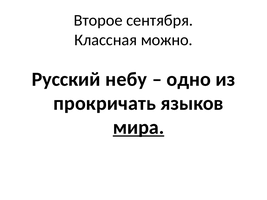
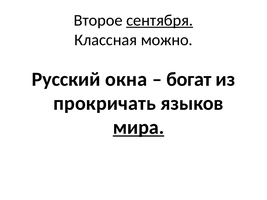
сентября underline: none -> present
небу: небу -> окна
одно: одно -> богат
